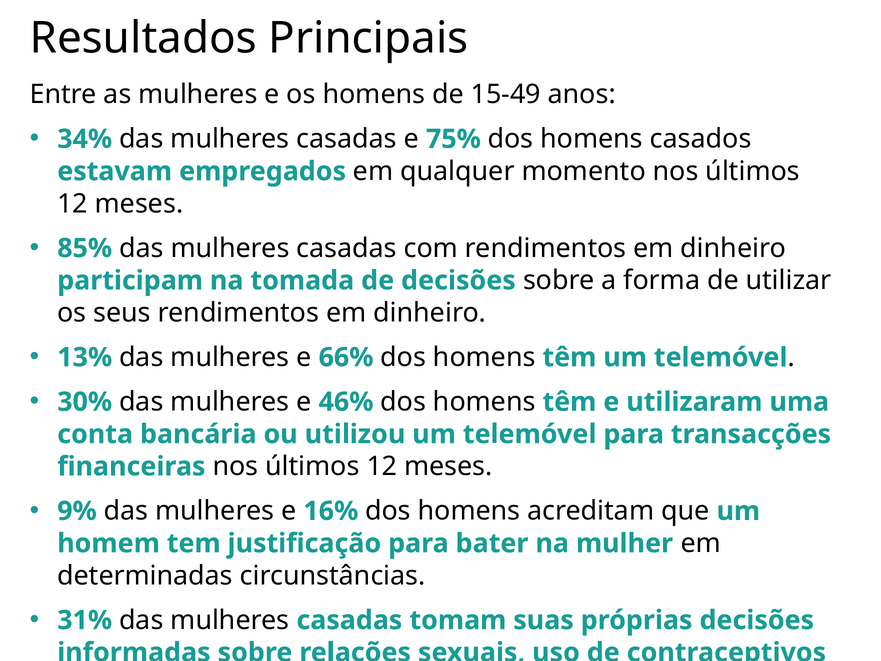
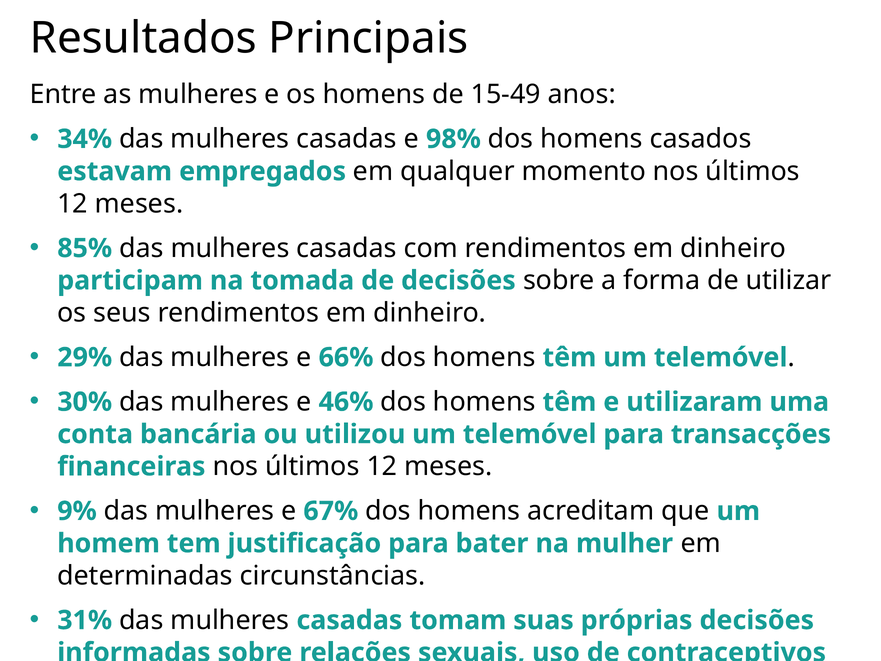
75%: 75% -> 98%
13%: 13% -> 29%
16%: 16% -> 67%
